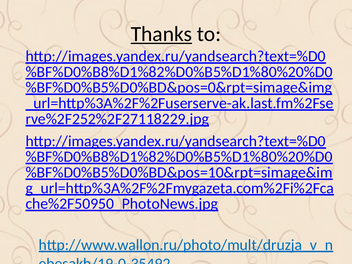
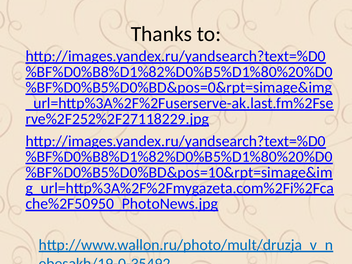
Thanks underline: present -> none
